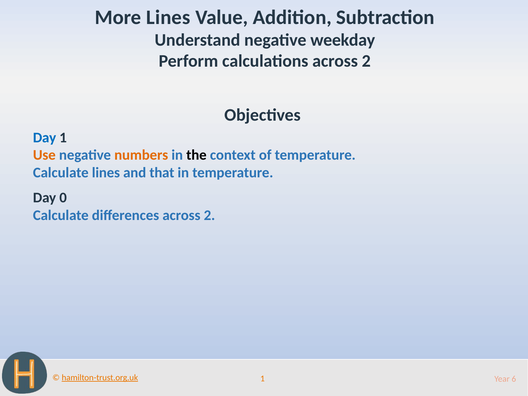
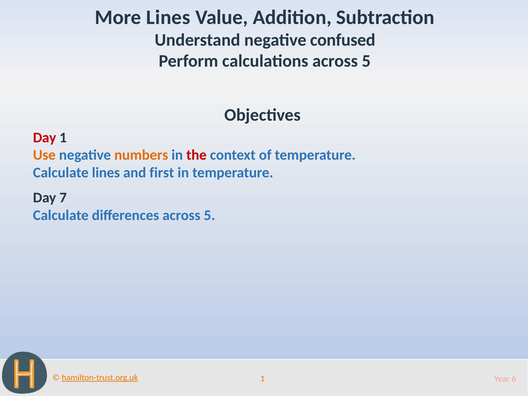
weekday: weekday -> confused
calculations across 2: 2 -> 5
Day at (45, 138) colour: blue -> red
the colour: black -> red
that: that -> first
0: 0 -> 7
differences across 2: 2 -> 5
